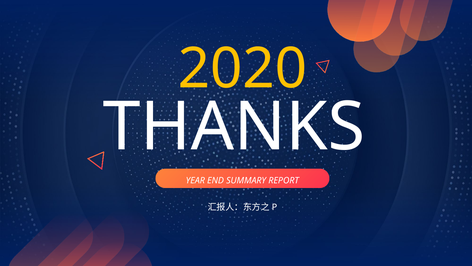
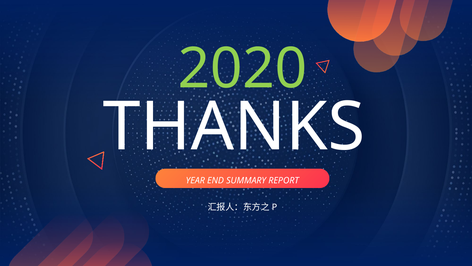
2020 colour: yellow -> light green
